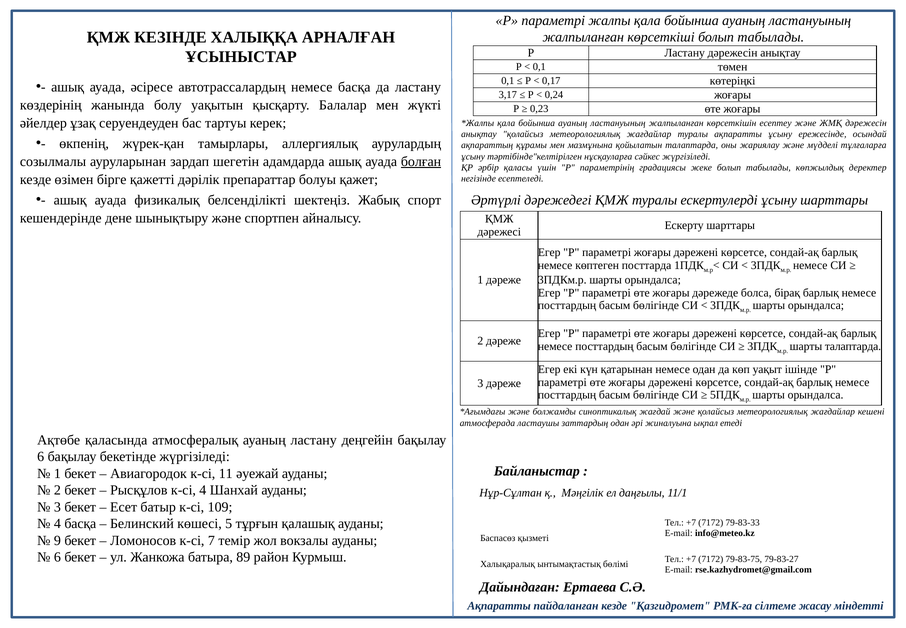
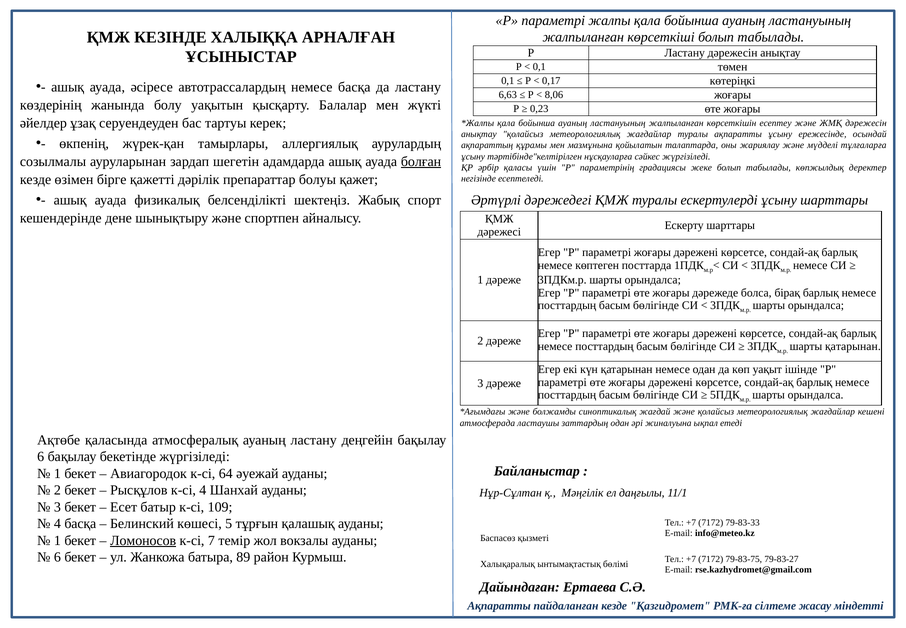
3,17: 3,17 -> 6,63
0,24: 0,24 -> 8,06
шарты талаптарда: талаптарда -> қатарынан
11: 11 -> 64
9 at (57, 540): 9 -> 1
Ломоносов underline: none -> present
